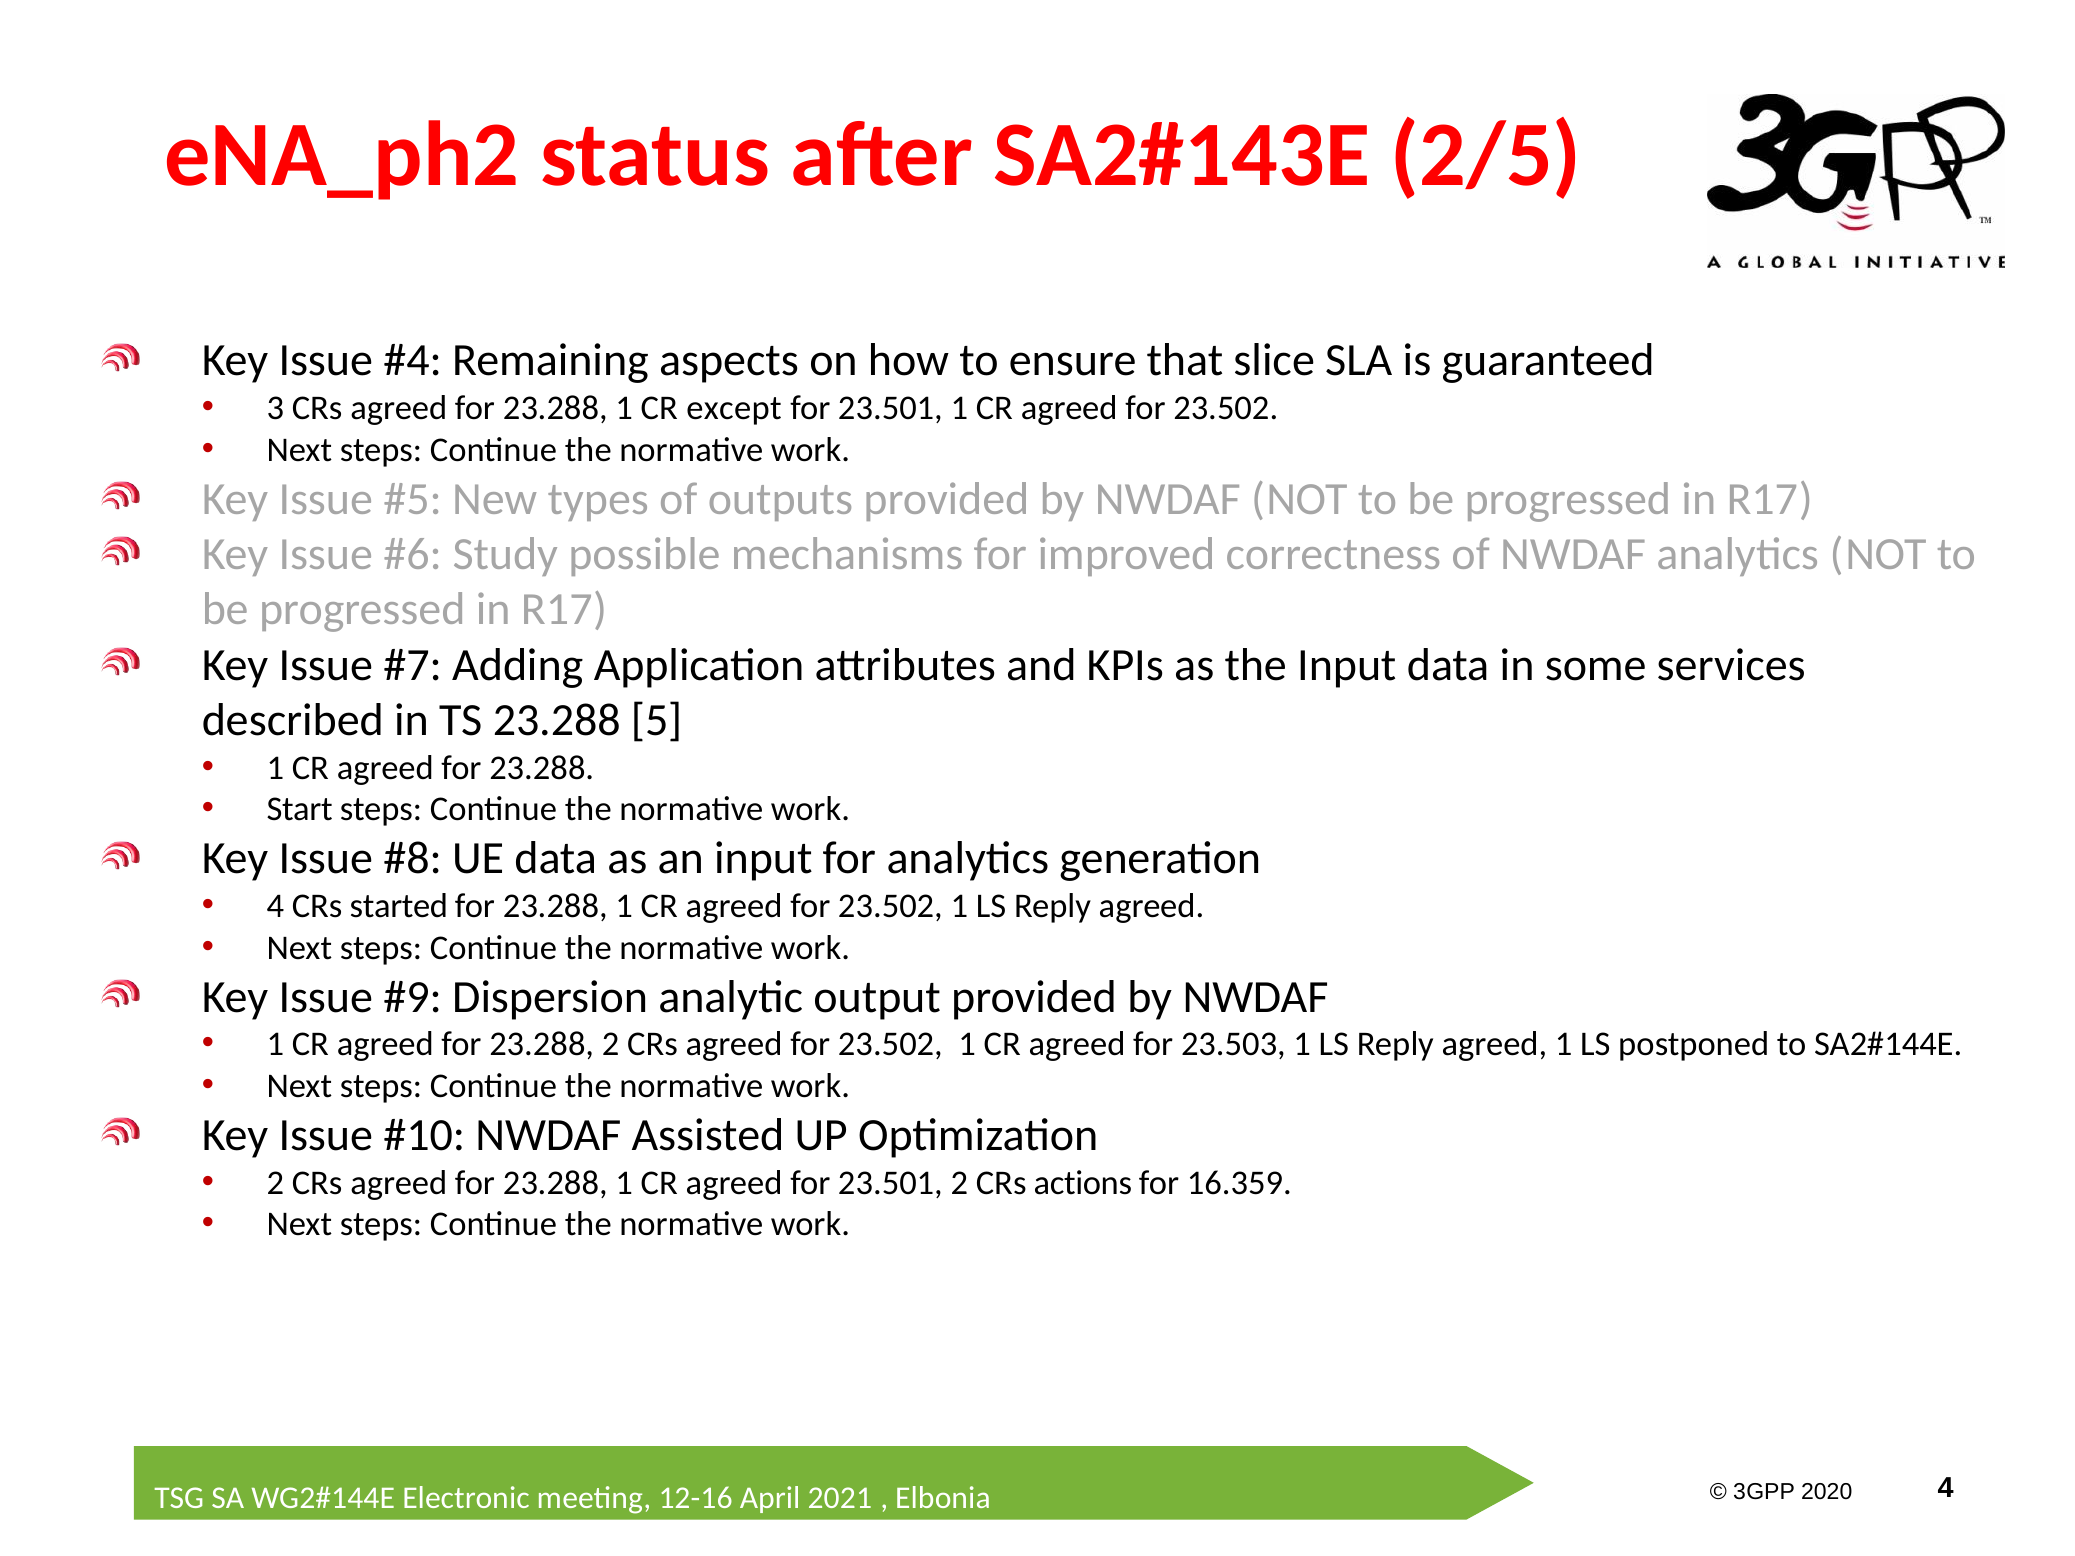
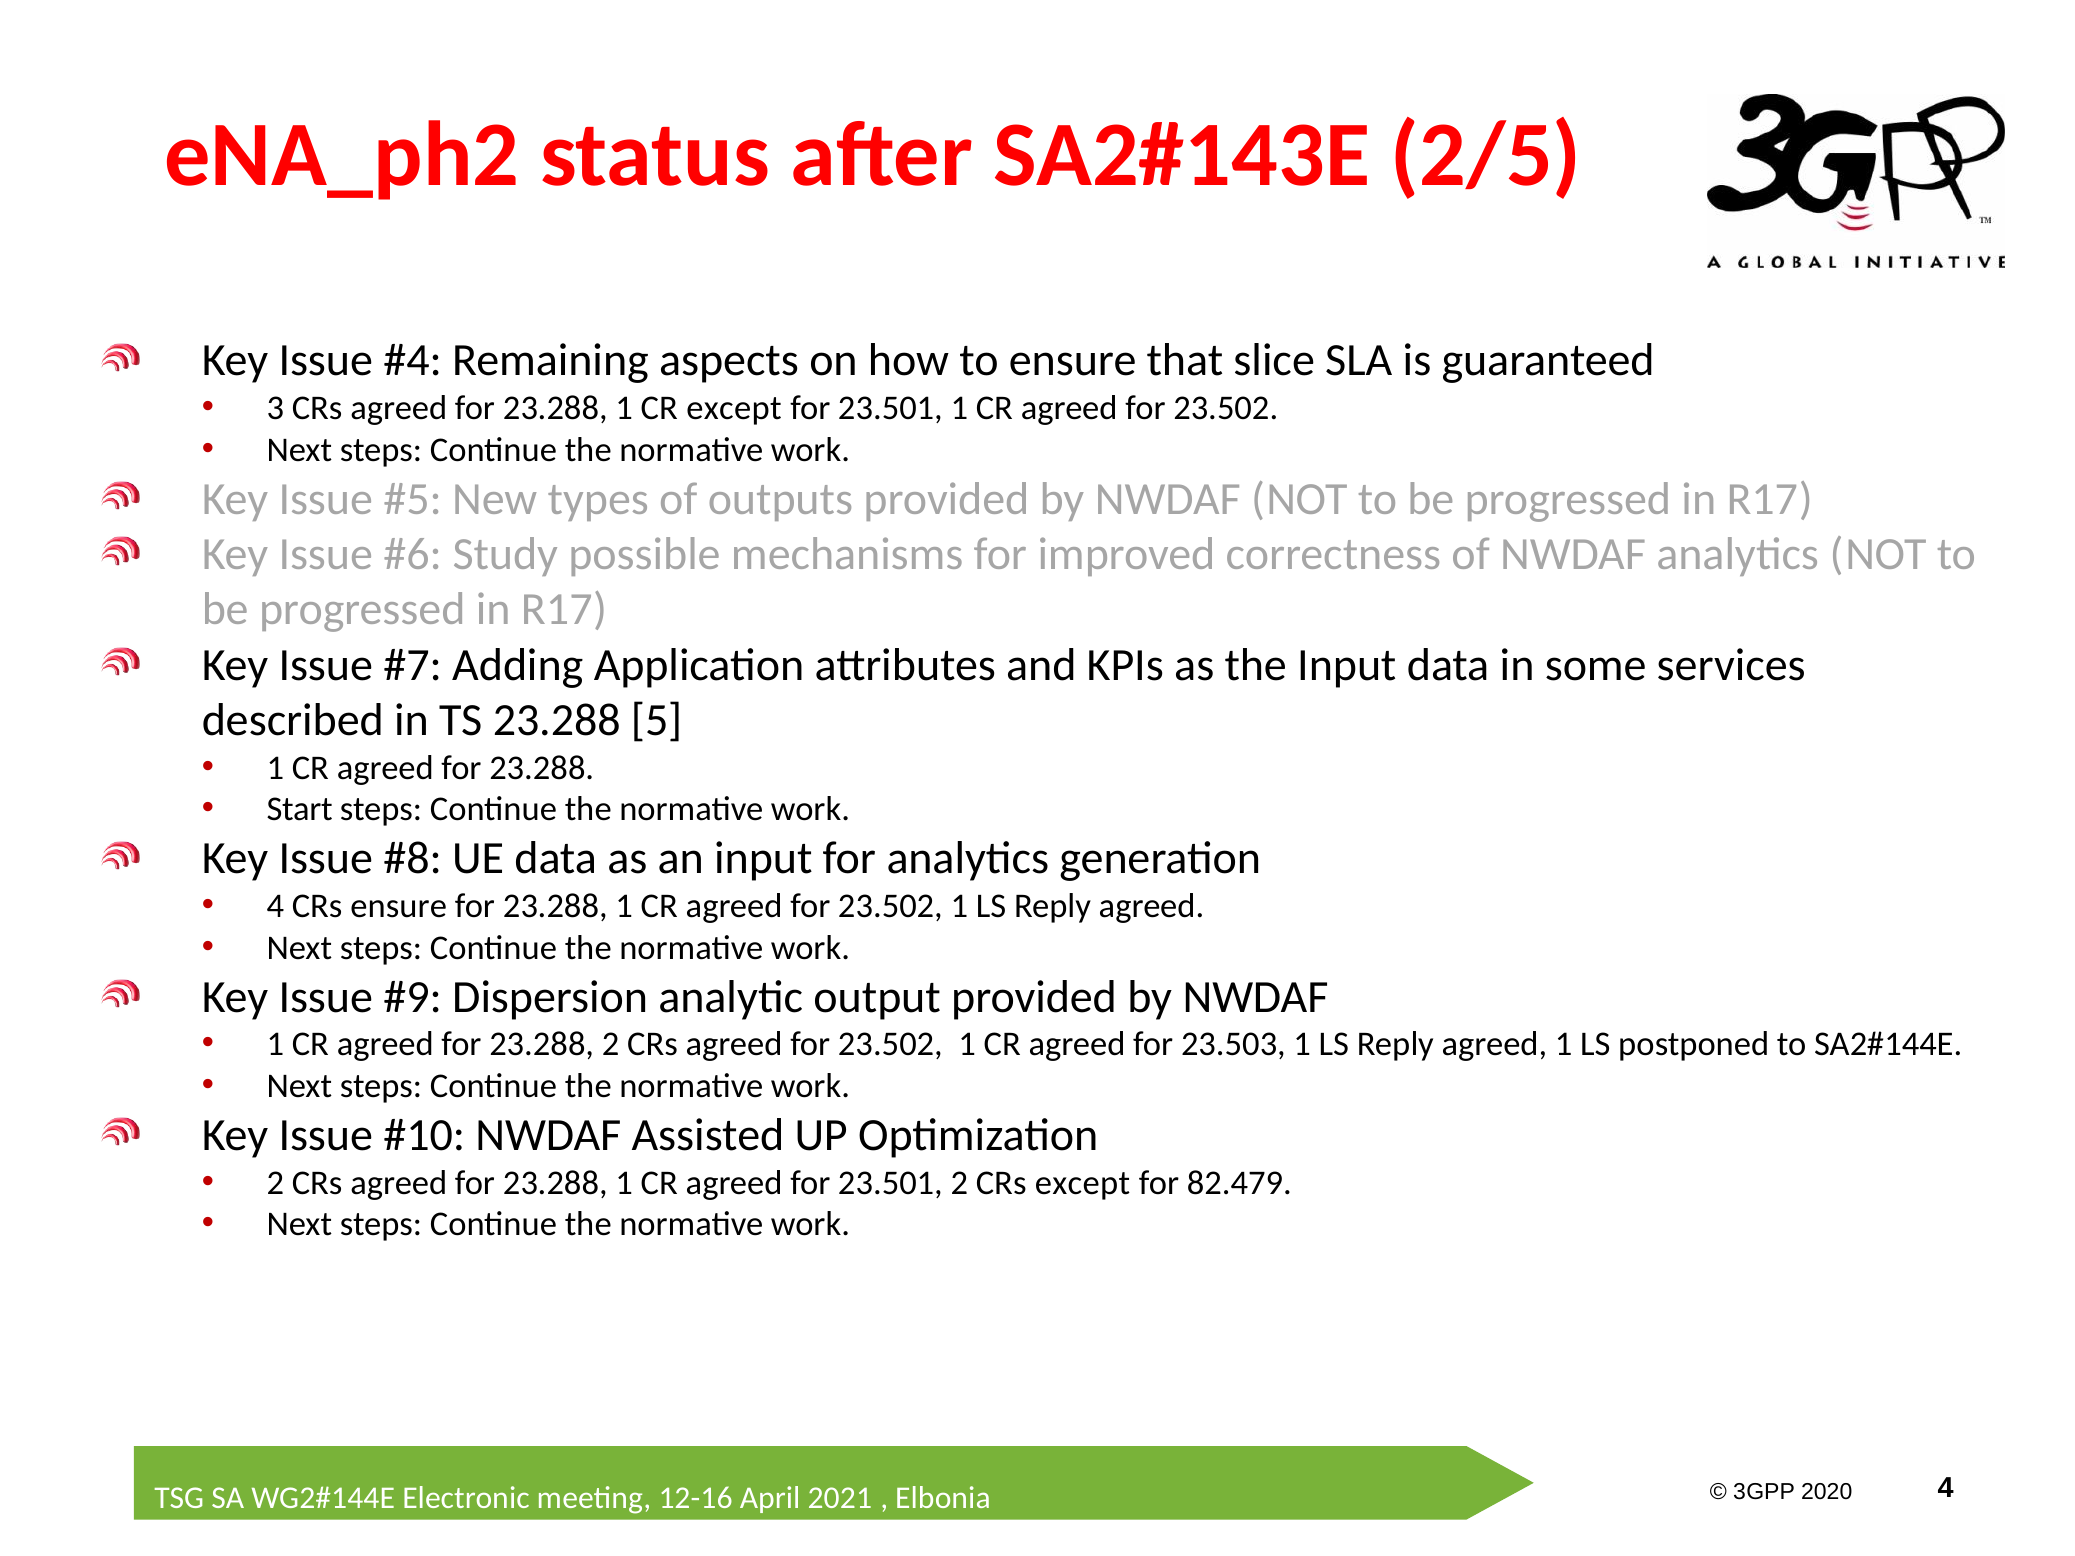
CRs started: started -> ensure
CRs actions: actions -> except
16.359: 16.359 -> 82.479
